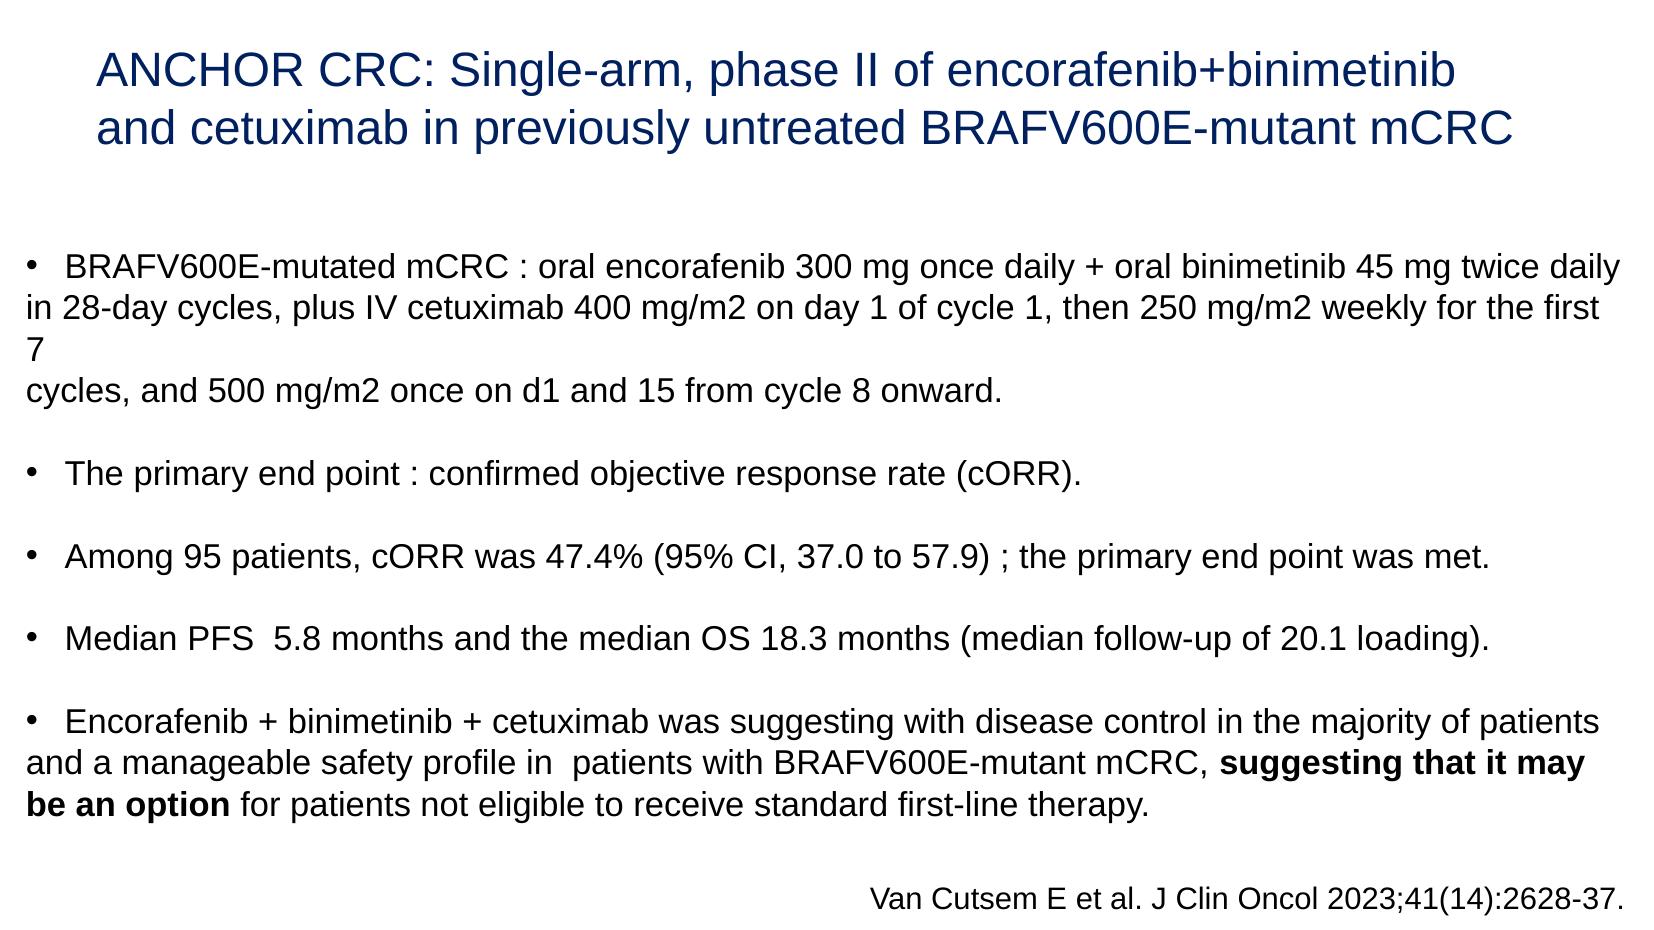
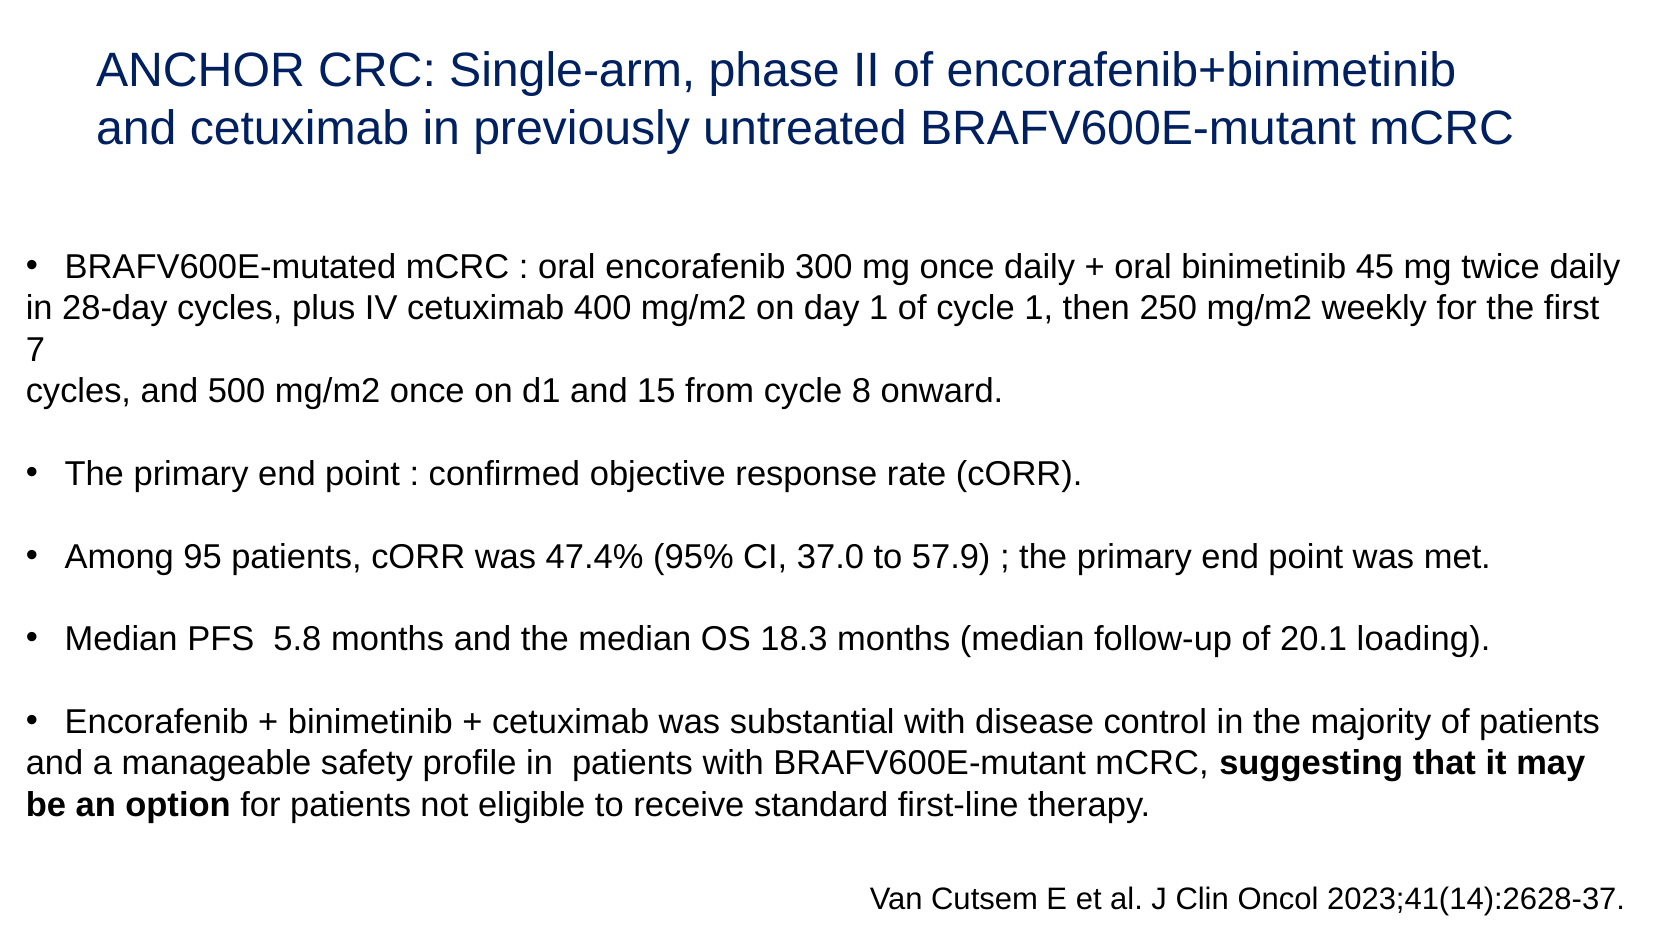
was suggesting: suggesting -> substantial
